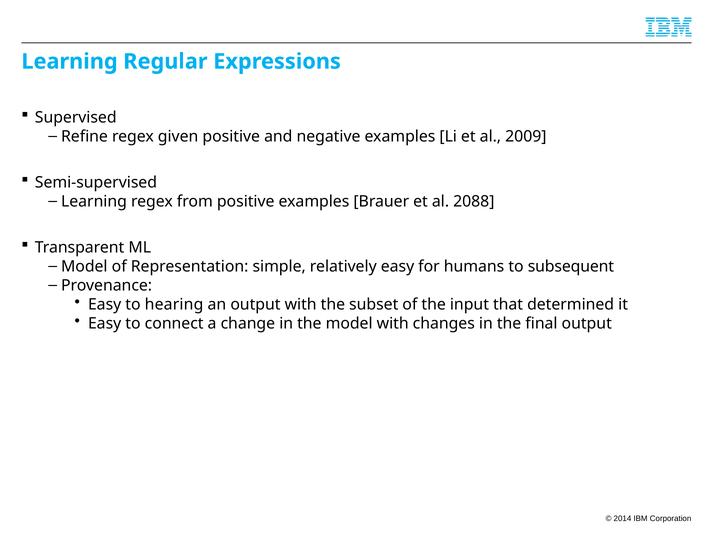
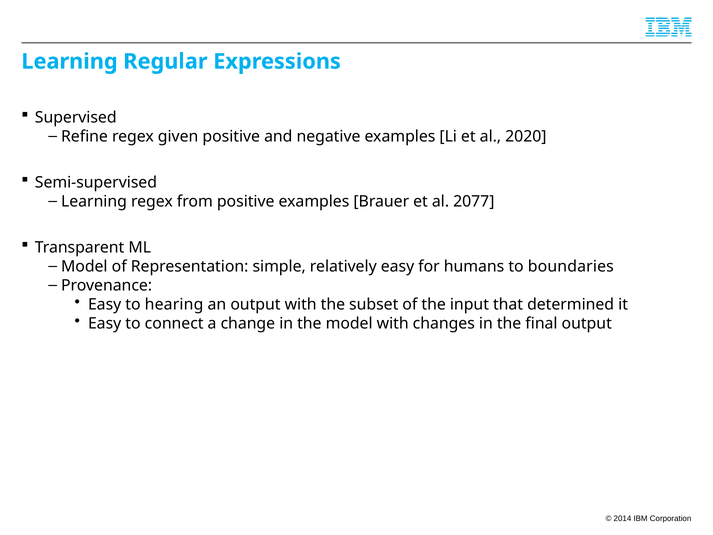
2009: 2009 -> 2020
2088: 2088 -> 2077
subsequent: subsequent -> boundaries
